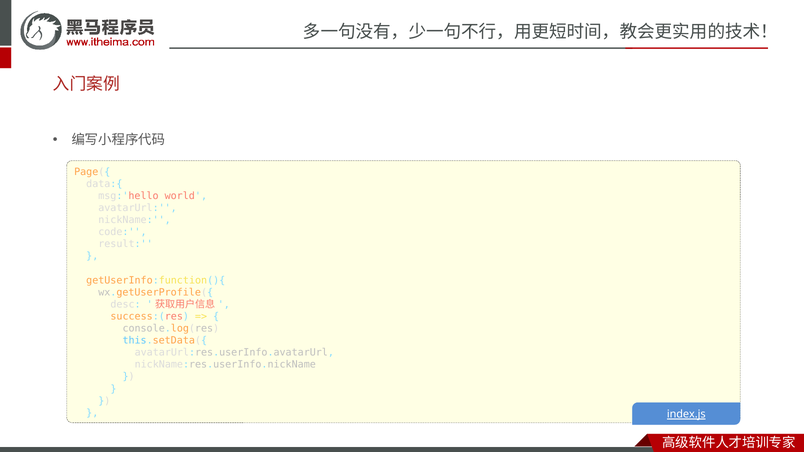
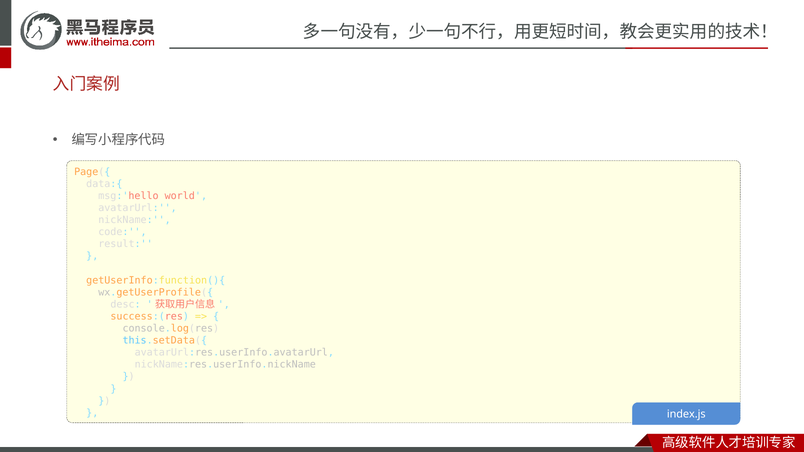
index.js underline: present -> none
